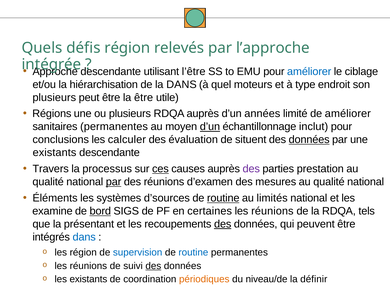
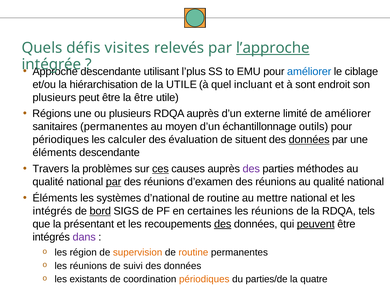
défis région: région -> visites
l’approche underline: none -> present
l’être: l’être -> l’plus
la DANS: DANS -> UTILE
moteurs: moteurs -> incluant
type: type -> sont
années: années -> externe
d’un at (210, 127) underline: present -> none
inclut: inclut -> outils
conclusions at (61, 140): conclusions -> périodiques
existants at (54, 153): existants -> éléments
processus: processus -> problèmes
prestation: prestation -> méthodes
d’examen des mesures: mesures -> réunions
d’sources: d’sources -> d’national
routine at (223, 198) underline: present -> none
limités: limités -> mettre
examine at (52, 211): examine -> intégrés
peuvent underline: none -> present
dans at (84, 237) colour: blue -> purple
supervision colour: blue -> orange
routine at (193, 253) colour: blue -> orange
des at (153, 266) underline: present -> none
niveau/de: niveau/de -> parties/de
définir: définir -> quatre
